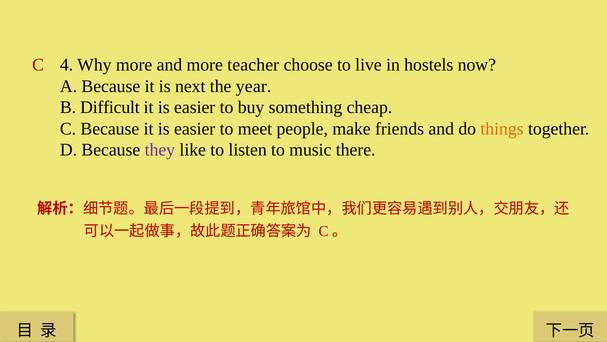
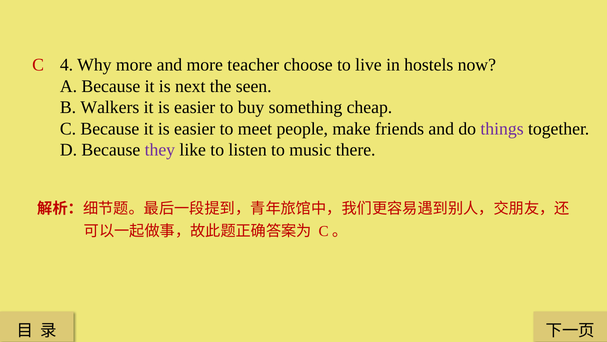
year: year -> seen
Difficult: Difficult -> Walkers
things colour: orange -> purple
